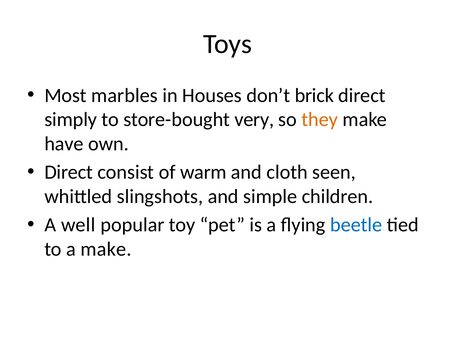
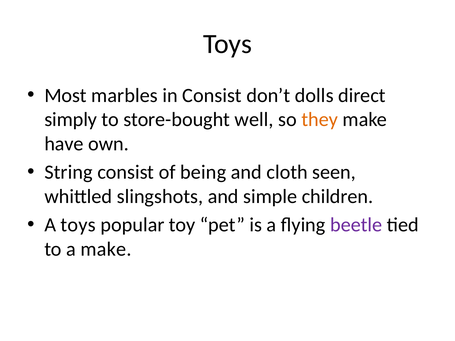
in Houses: Houses -> Consist
brick: brick -> dolls
very: very -> well
Direct at (69, 172): Direct -> String
warm: warm -> being
A well: well -> toys
beetle colour: blue -> purple
